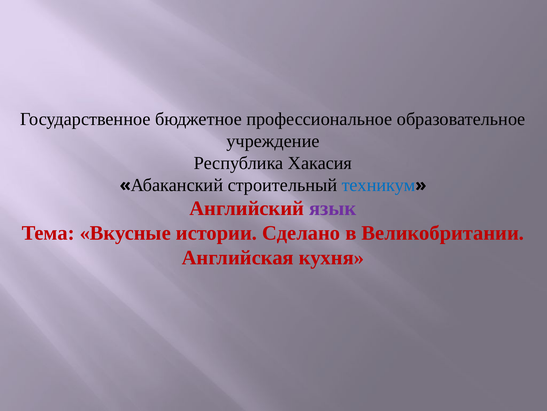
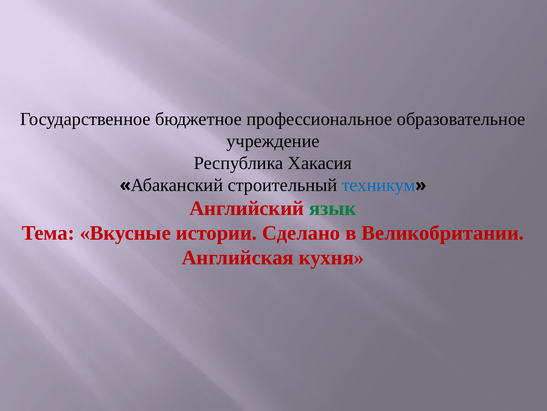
язык colour: purple -> green
